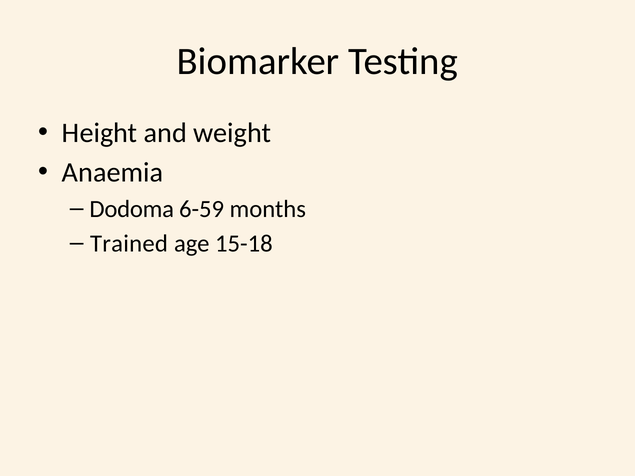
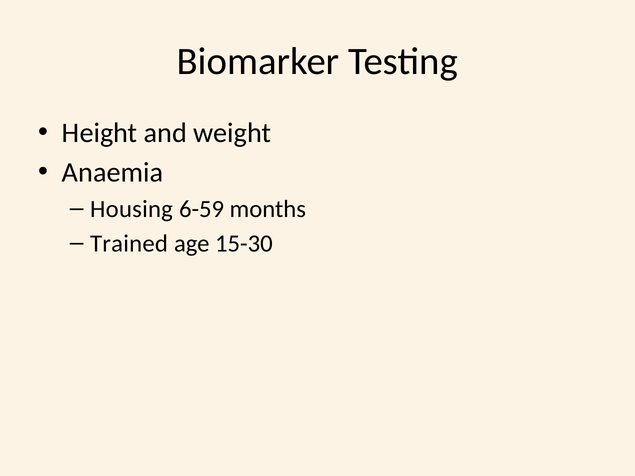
Dodoma: Dodoma -> Housing
15-18: 15-18 -> 15-30
